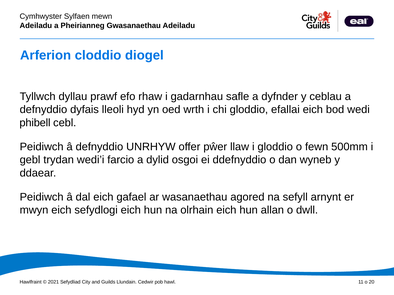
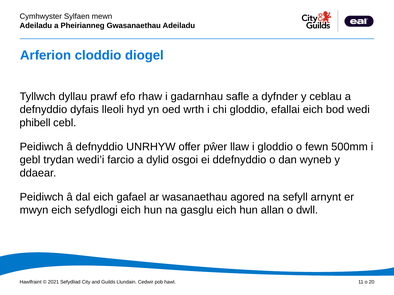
olrhain: olrhain -> gasglu
